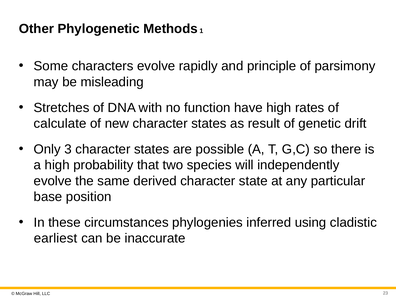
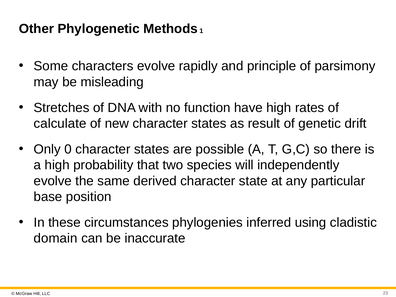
3: 3 -> 0
earliest: earliest -> domain
